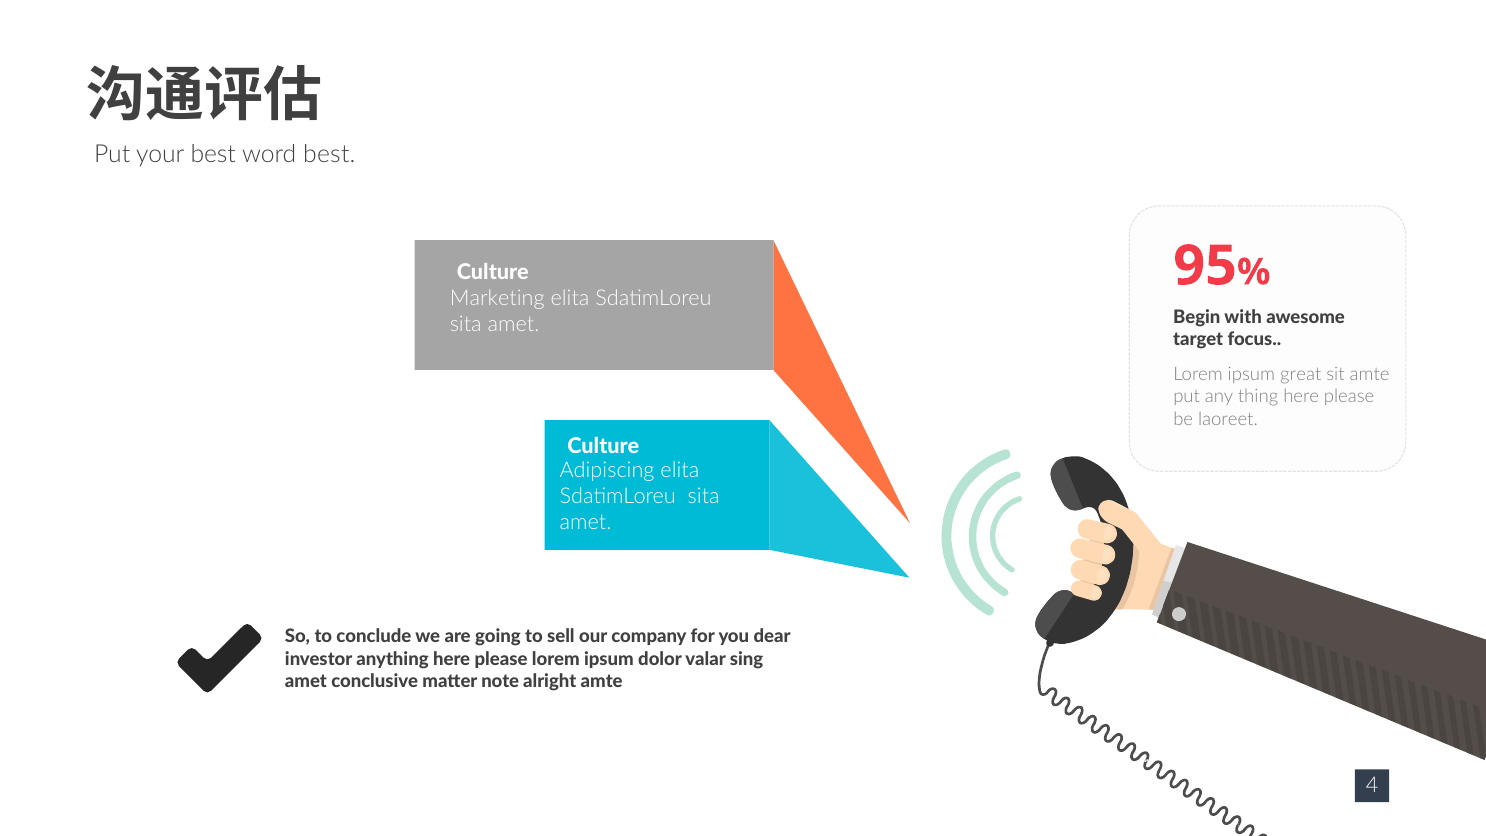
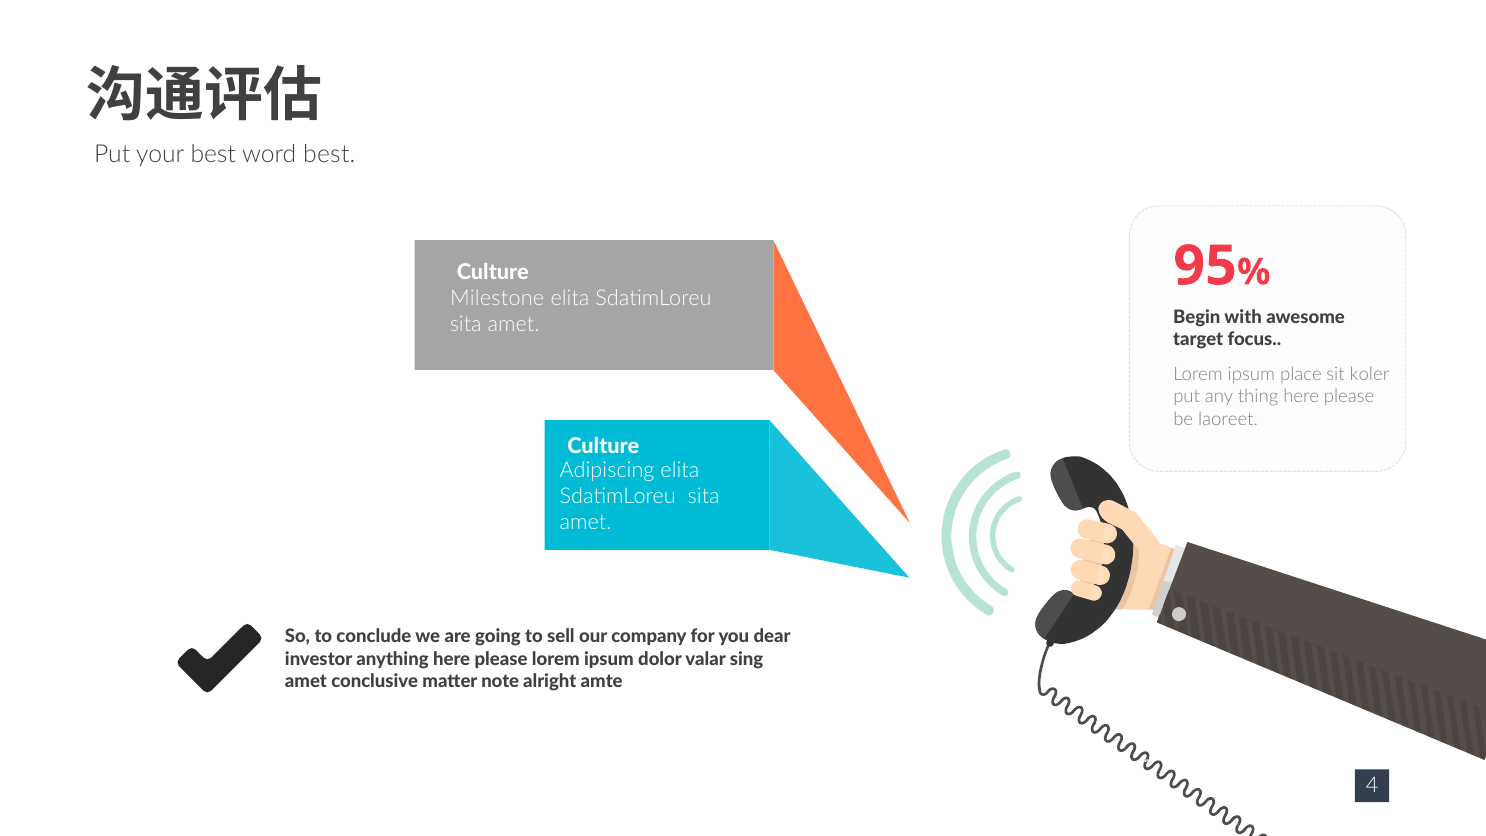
Marketing: Marketing -> Milestone
great: great -> place
sit amte: amte -> koler
